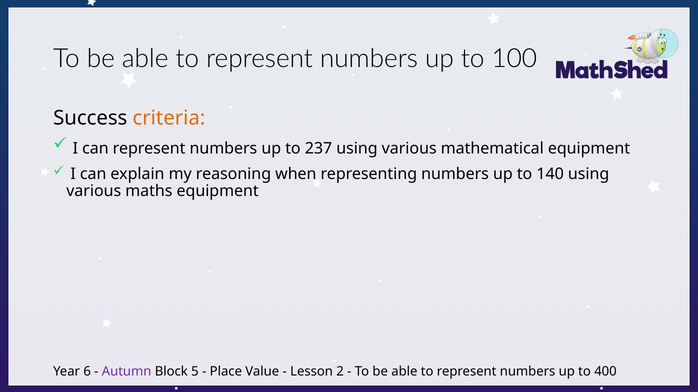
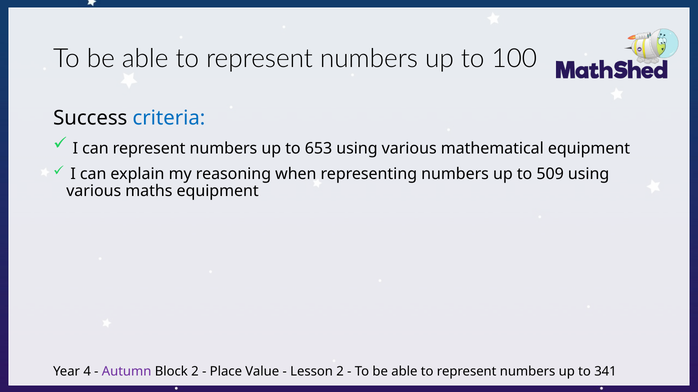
criteria colour: orange -> blue
237: 237 -> 653
140: 140 -> 509
6: 6 -> 4
Block 5: 5 -> 2
400: 400 -> 341
